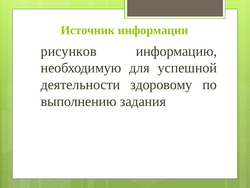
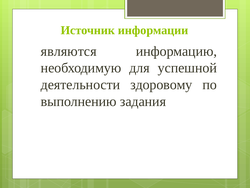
рисунков: рисунков -> являются
